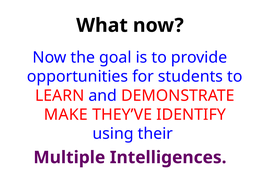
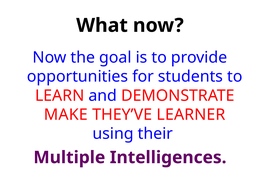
IDENTIFY: IDENTIFY -> LEARNER
